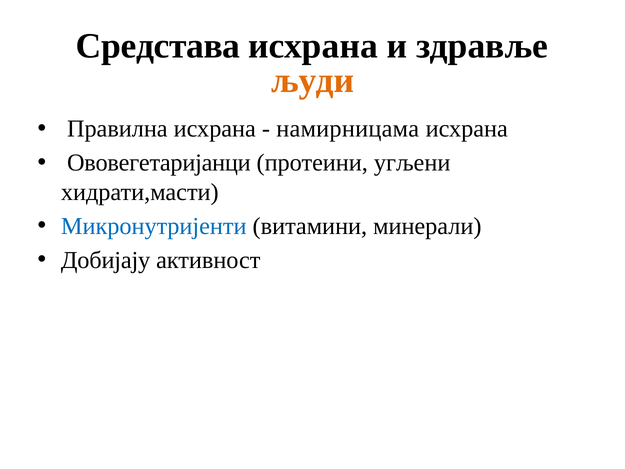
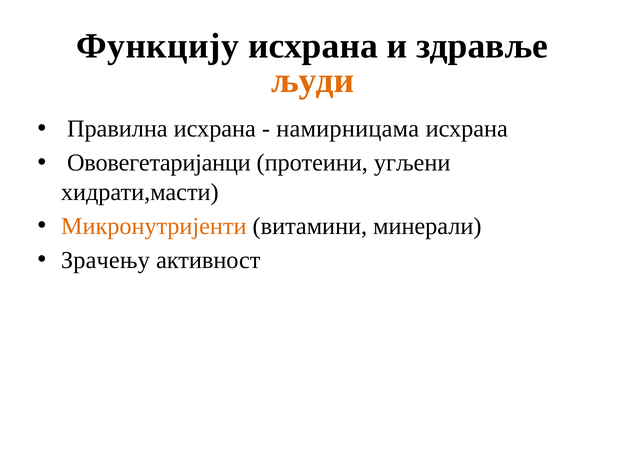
Средстава: Средстава -> Функцију
Микронутријенти colour: blue -> orange
Добијају: Добијају -> Зрачењу
